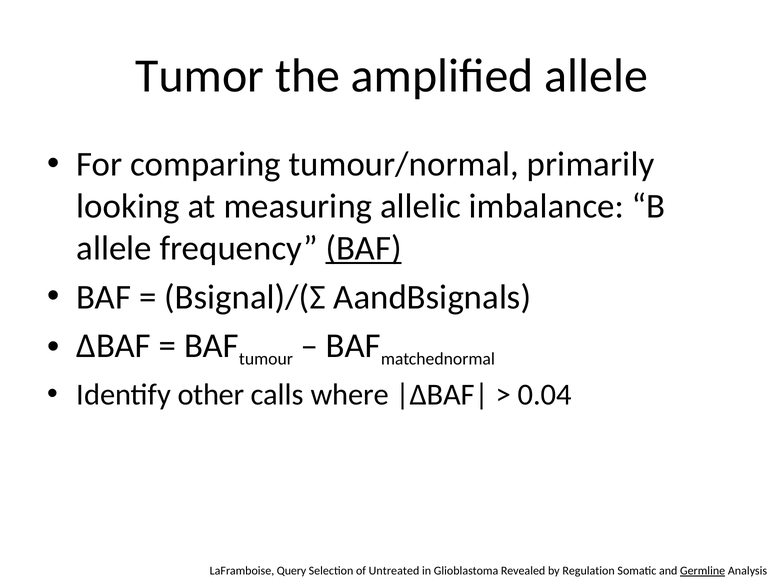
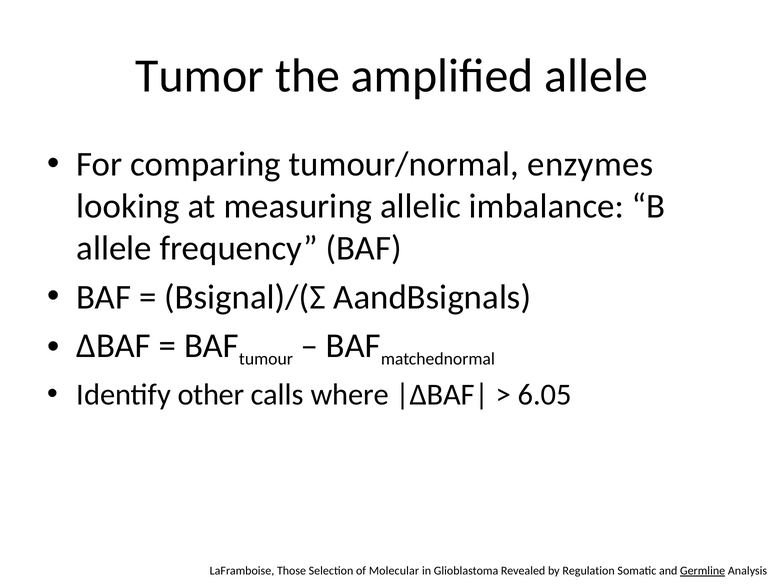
primarily: primarily -> enzymes
BAF at (364, 248) underline: present -> none
0.04: 0.04 -> 6.05
Query: Query -> Those
Untreated: Untreated -> Molecular
